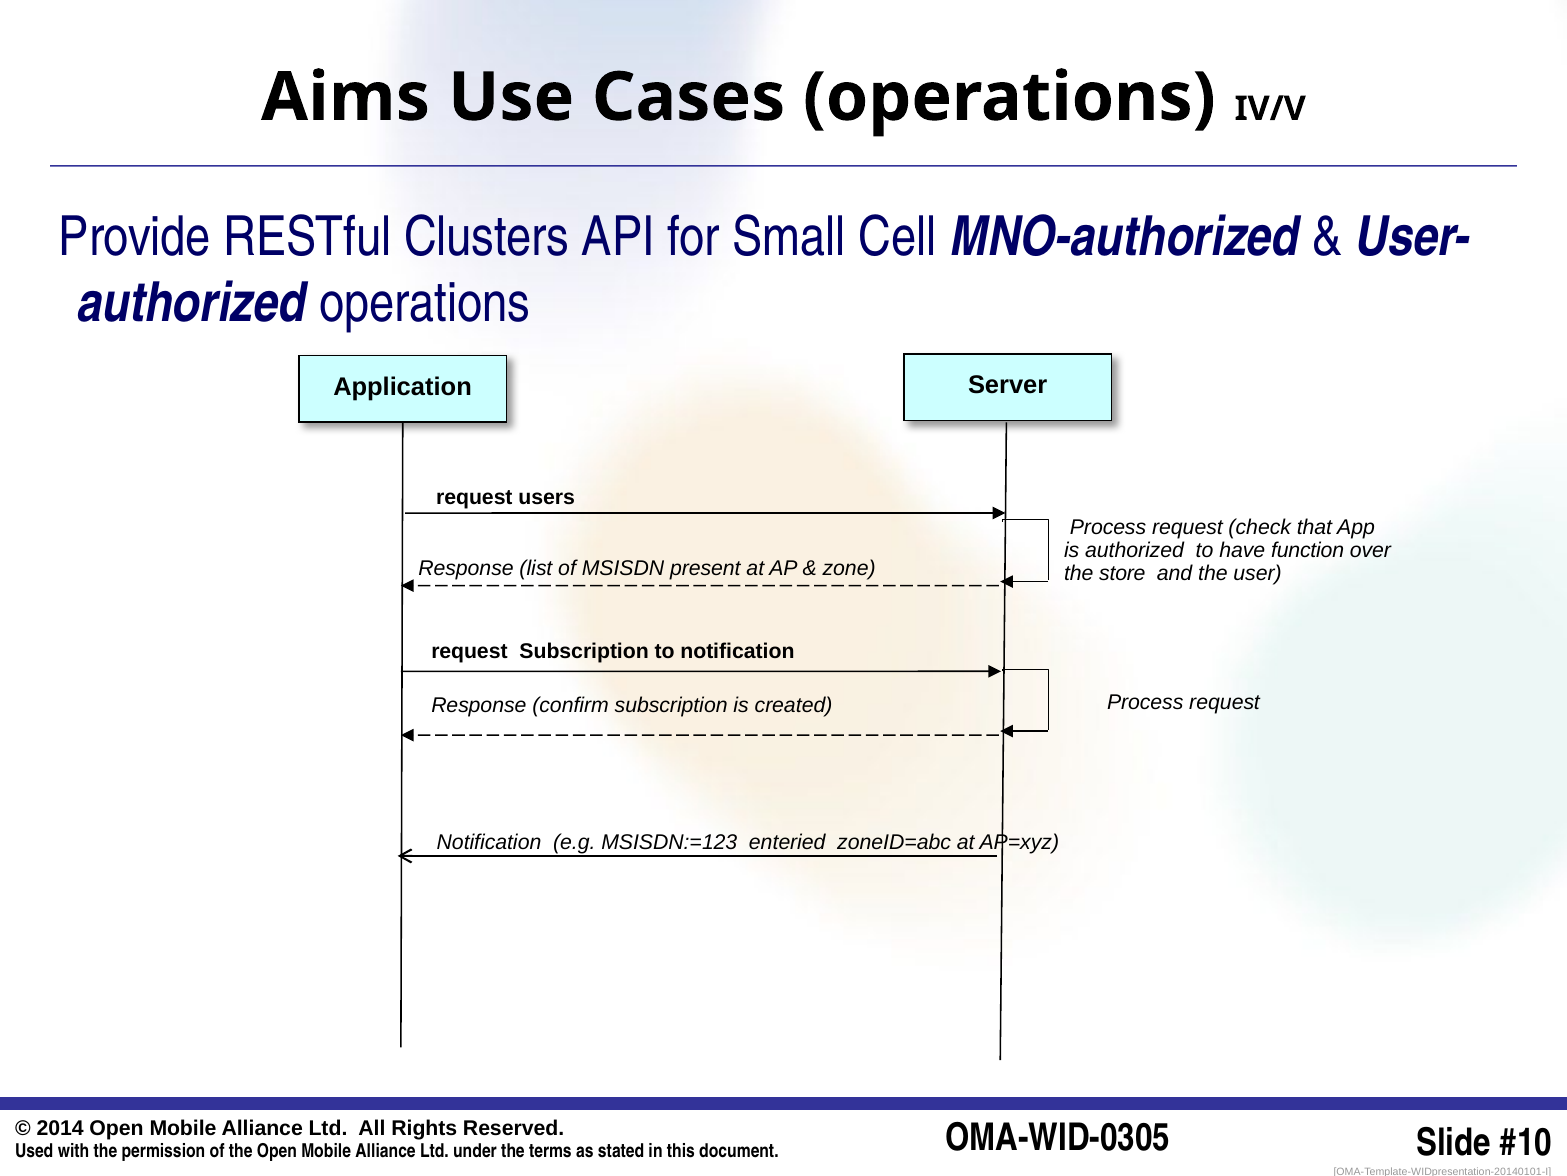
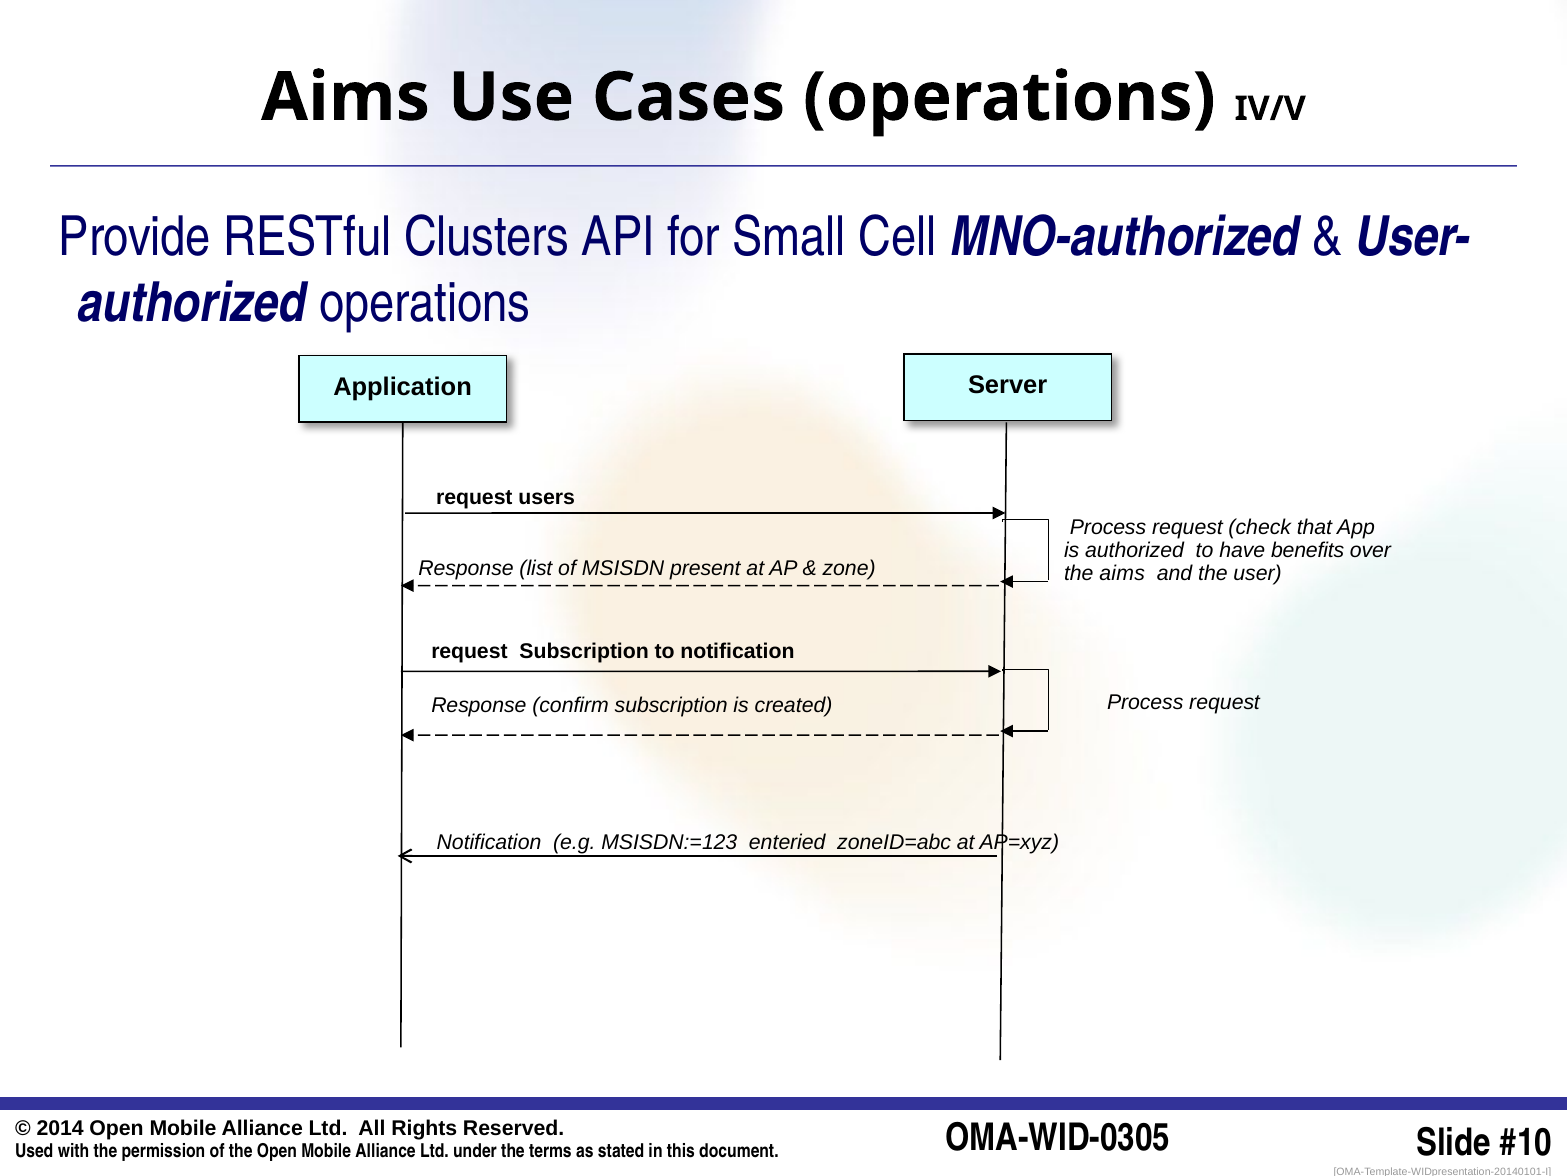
function: function -> benefits
the store: store -> aims
